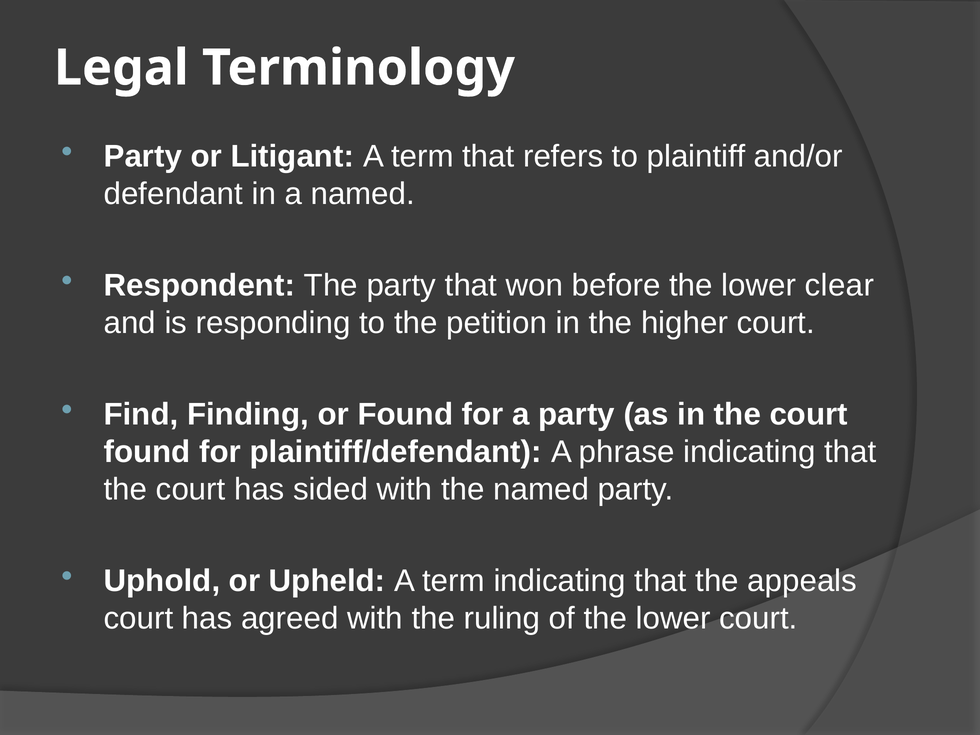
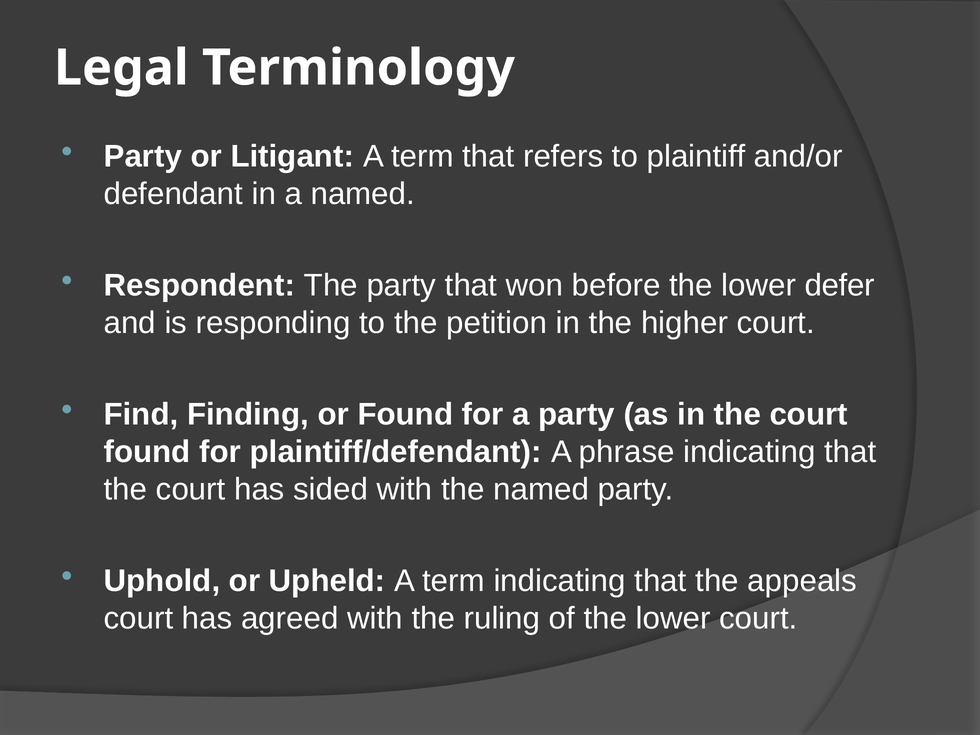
clear: clear -> defer
